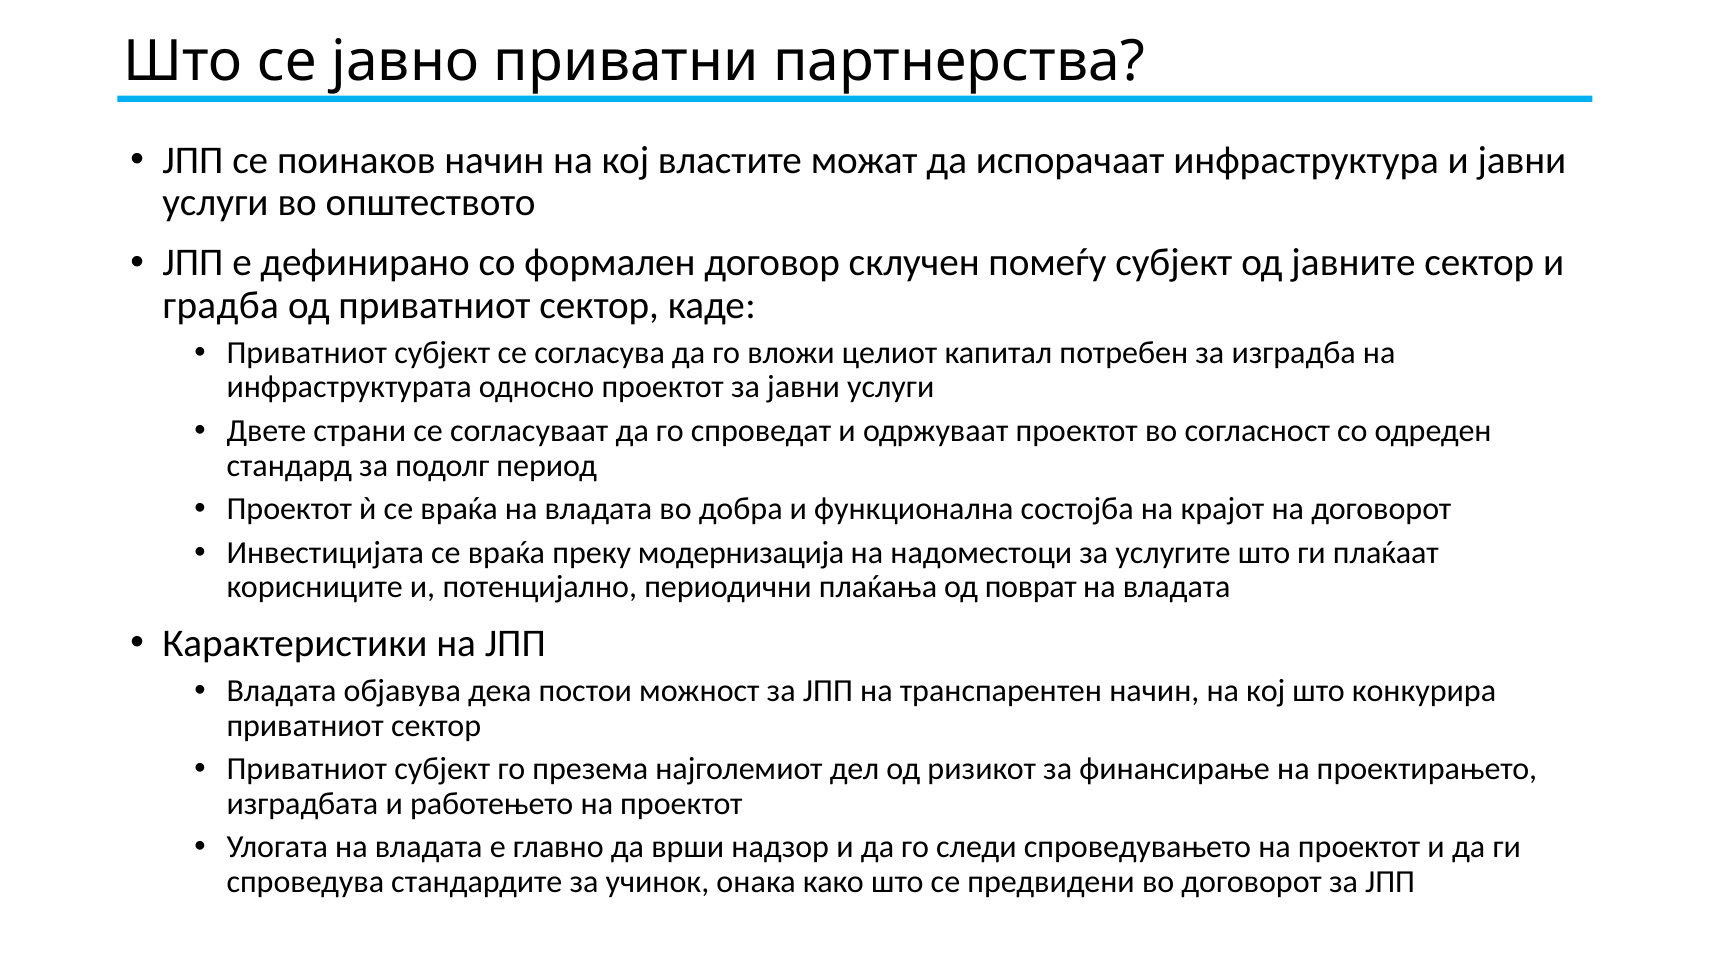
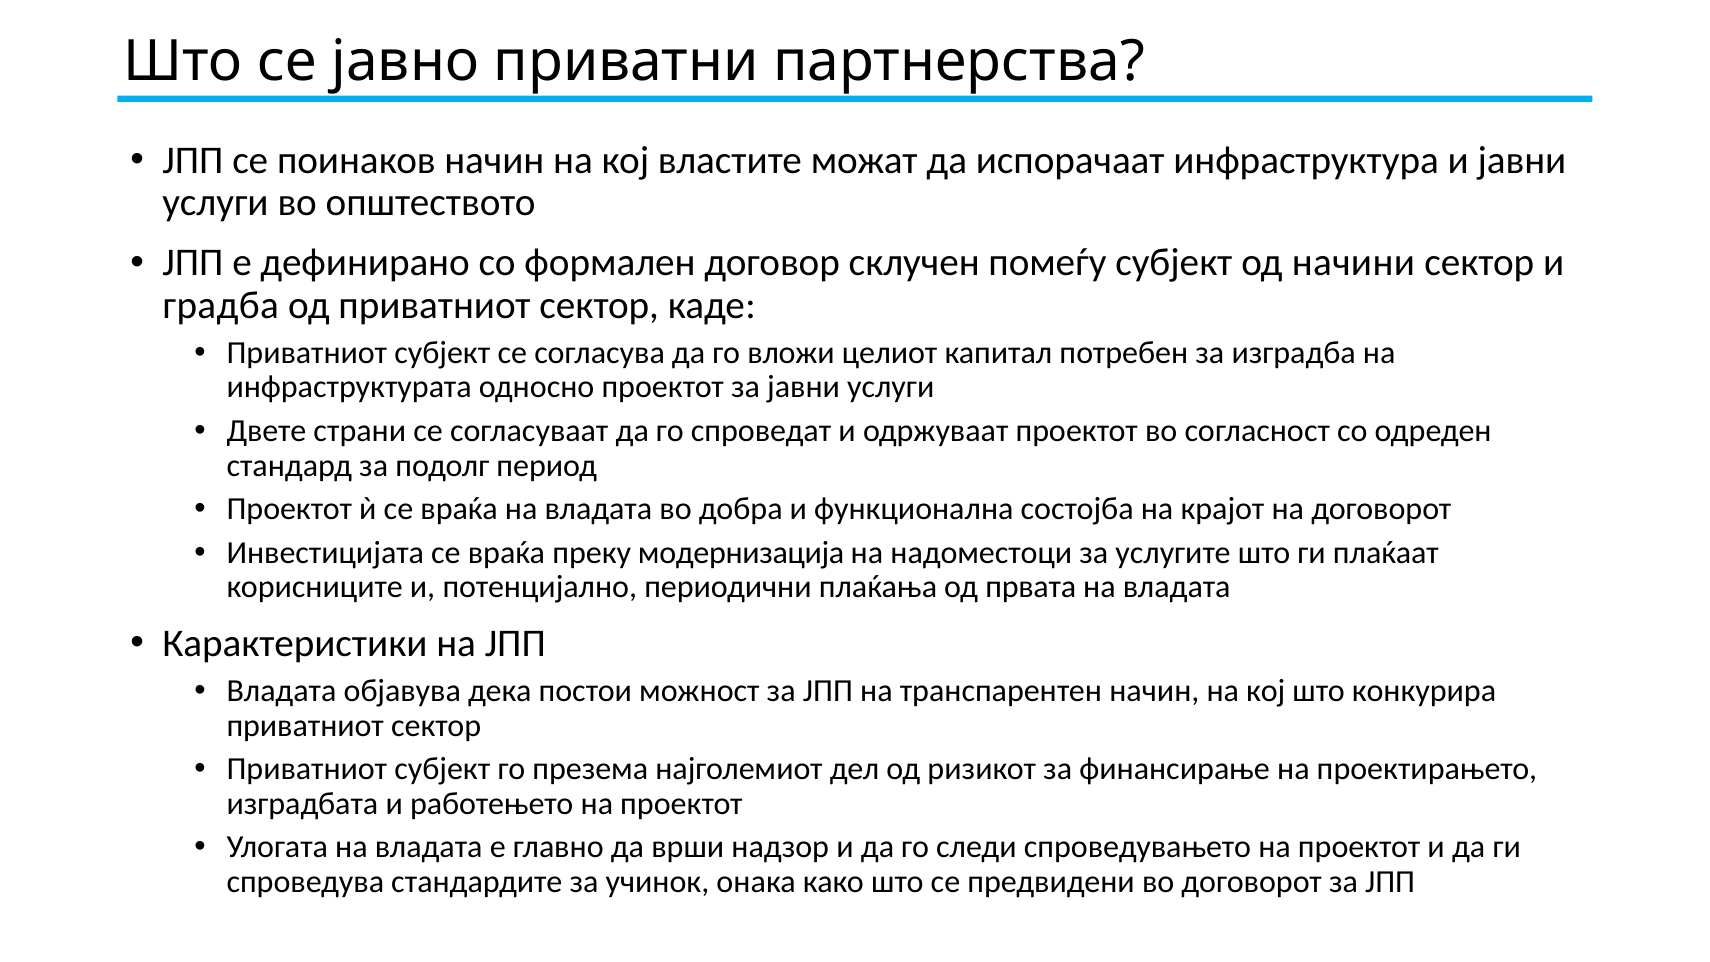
јавните: јавните -> начини
поврат: поврат -> првата
